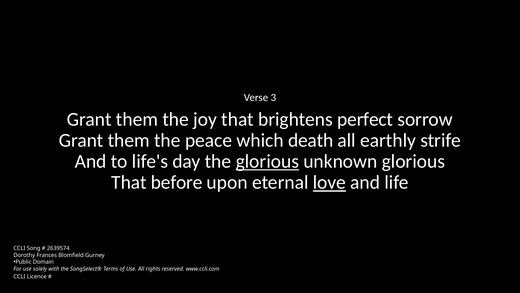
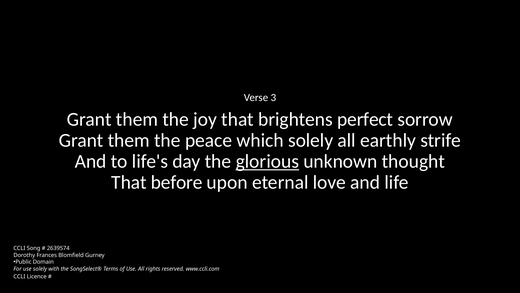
which death: death -> solely
unknown glorious: glorious -> thought
love underline: present -> none
